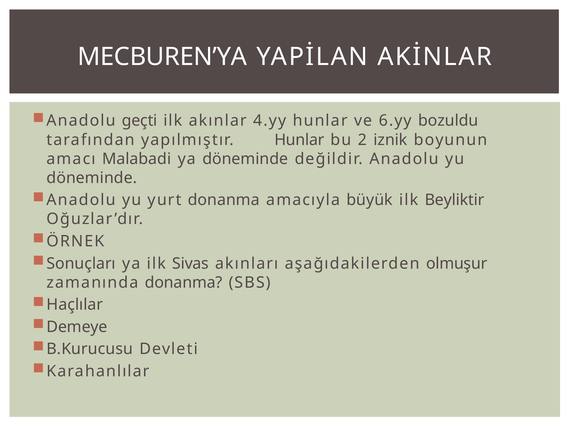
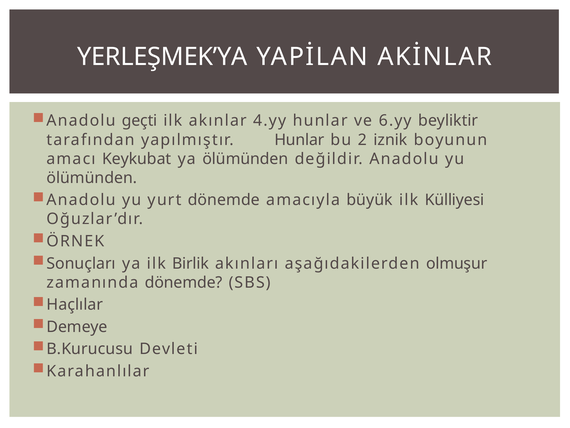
MECBUREN’YA: MECBUREN’YA -> YERLEŞMEK’YA
bozuldu: bozuldu -> beyliktir
Malabadi: Malabadi -> Keykubat
ya döneminde: döneminde -> ölümünden
döneminde at (92, 178): döneminde -> ölümünden
yurt donanma: donanma -> dönemde
Beyliktir: Beyliktir -> Külliyesi
Sivas: Sivas -> Birlik
zamanında donanma: donanma -> dönemde
